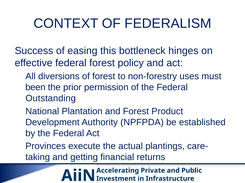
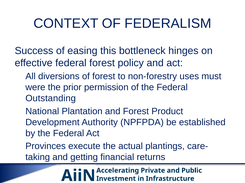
been: been -> were
